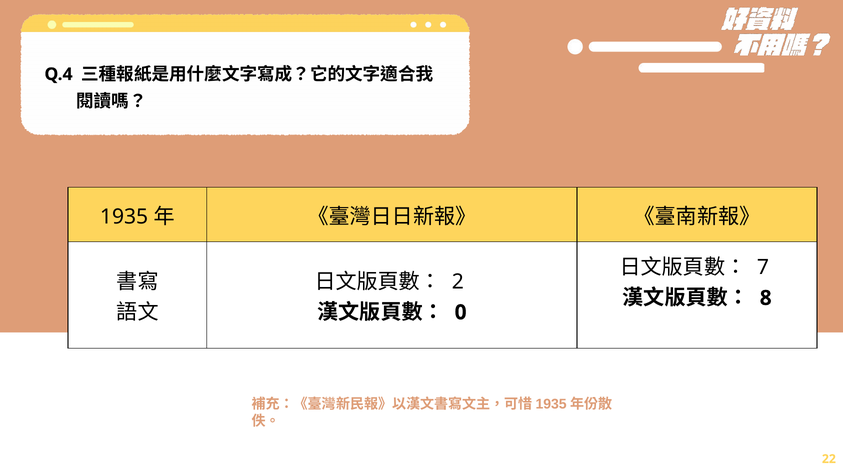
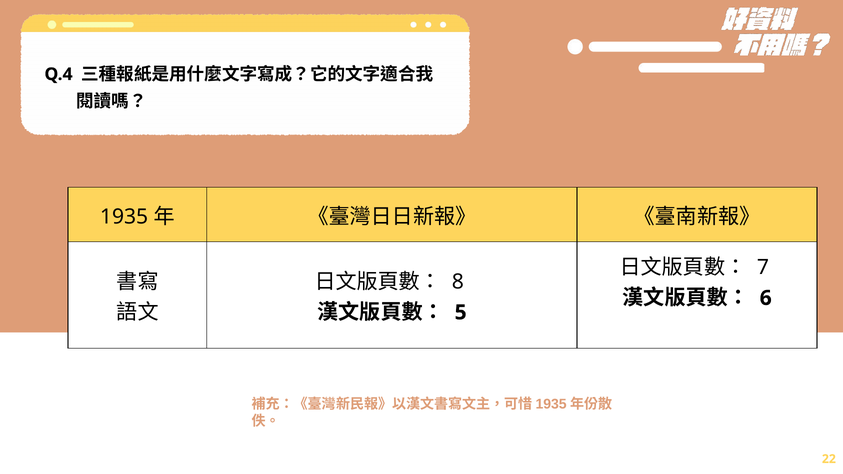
2: 2 -> 8
8: 8 -> 6
0: 0 -> 5
